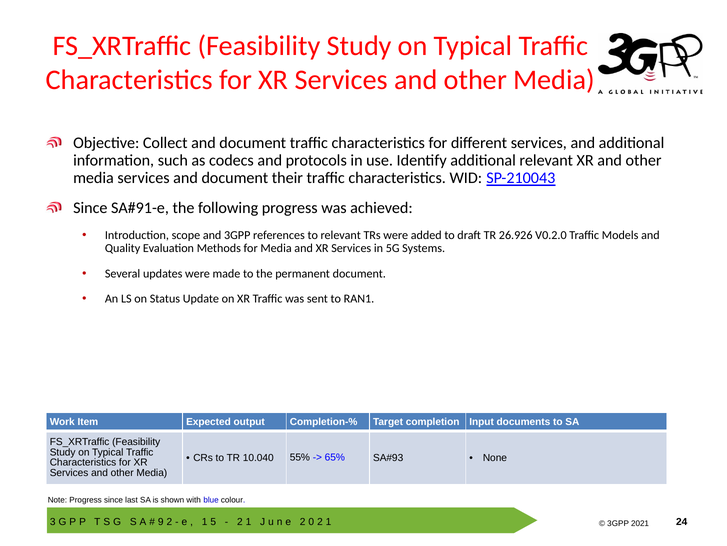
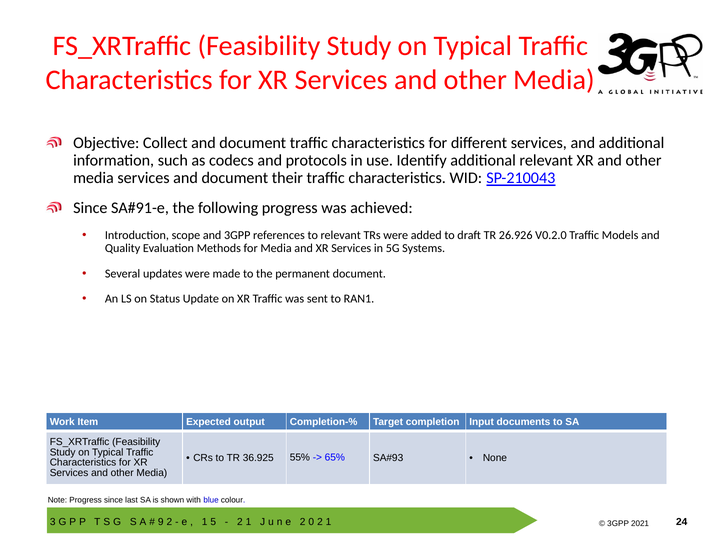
10.040: 10.040 -> 36.925
